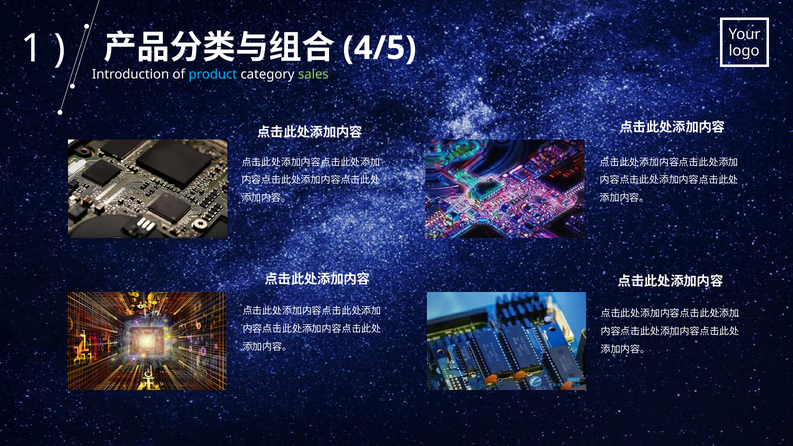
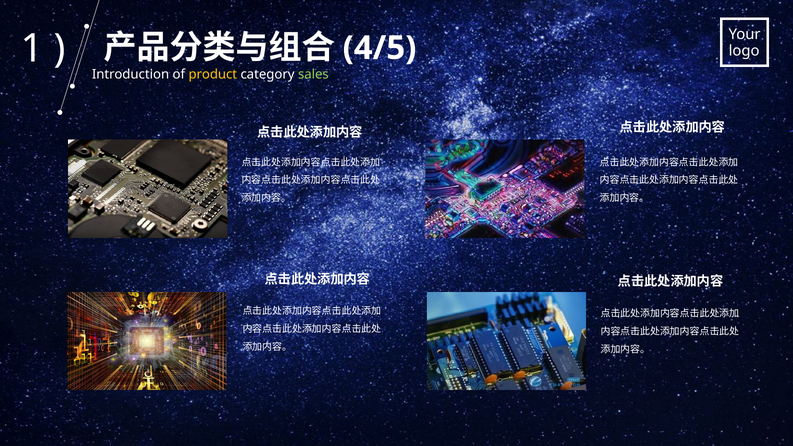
product colour: light blue -> yellow
